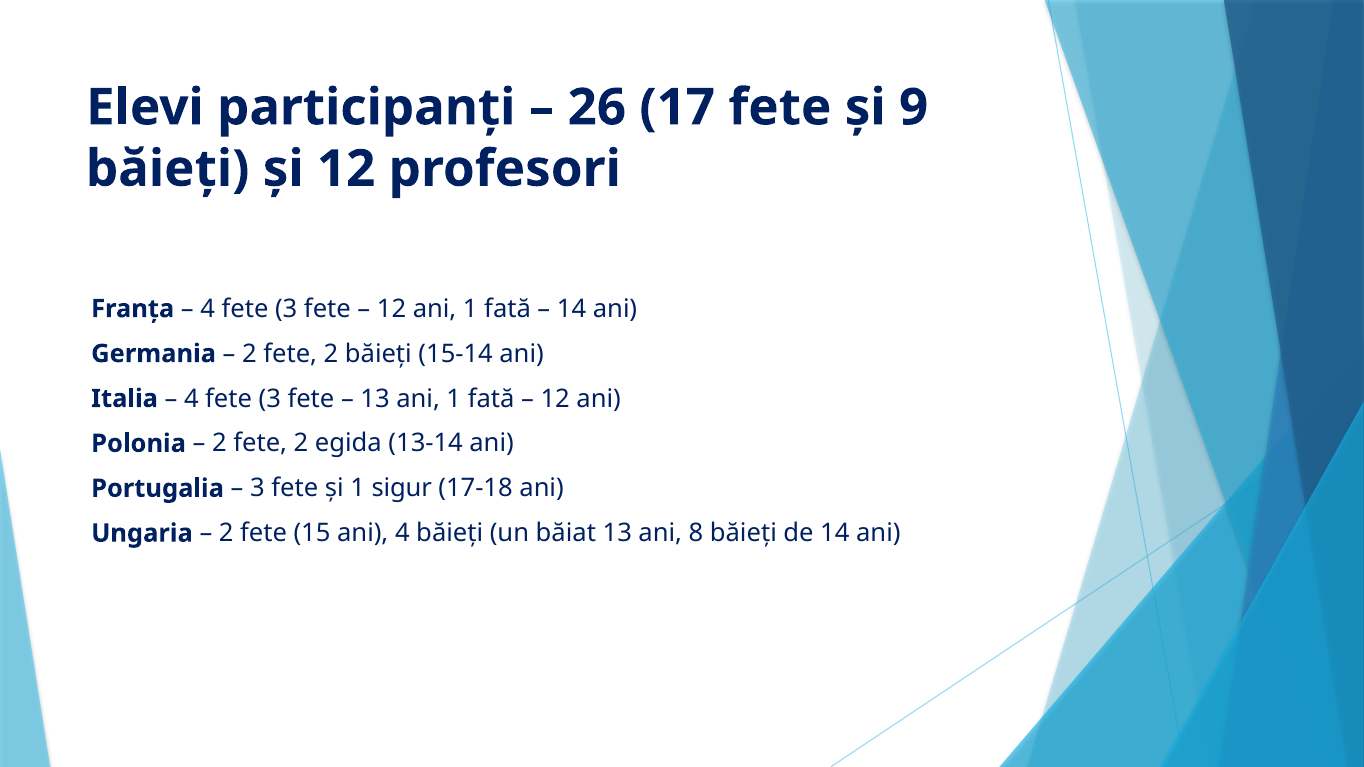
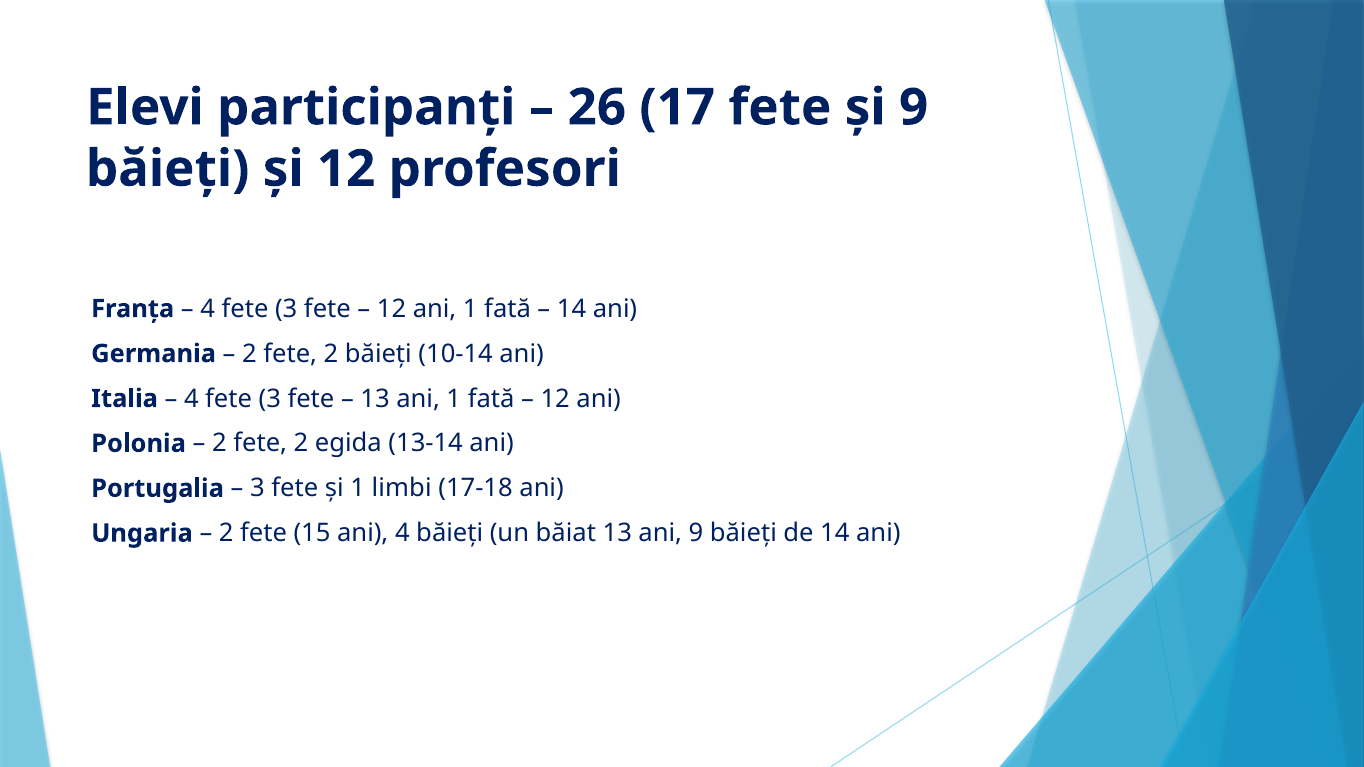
15-14: 15-14 -> 10-14
sigur: sigur -> limbi
ani 8: 8 -> 9
